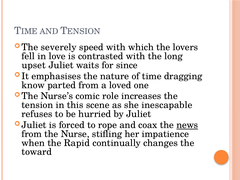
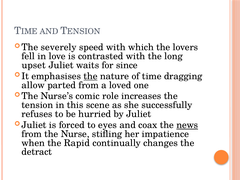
the at (91, 76) underline: none -> present
know: know -> allow
inescapable: inescapable -> successfully
rope: rope -> eyes
toward: toward -> detract
